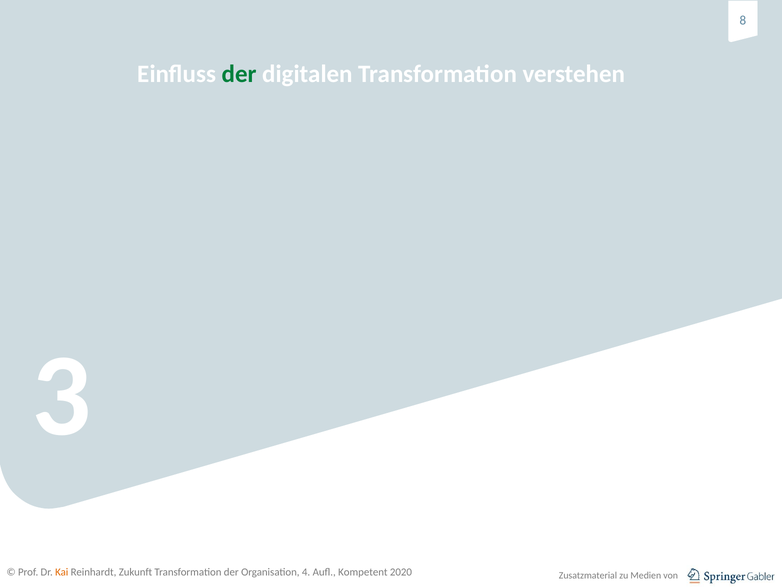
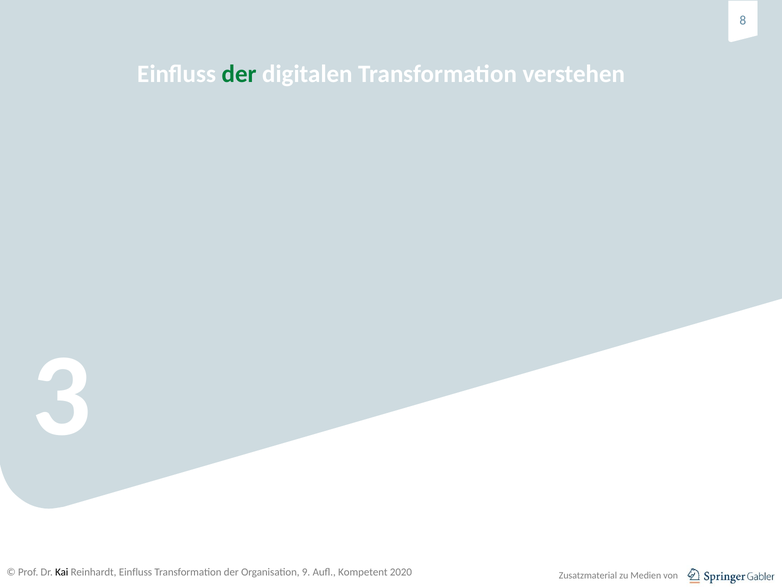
Kai colour: orange -> black
Reinhardt Zukunft: Zukunft -> Einfluss
4: 4 -> 9
